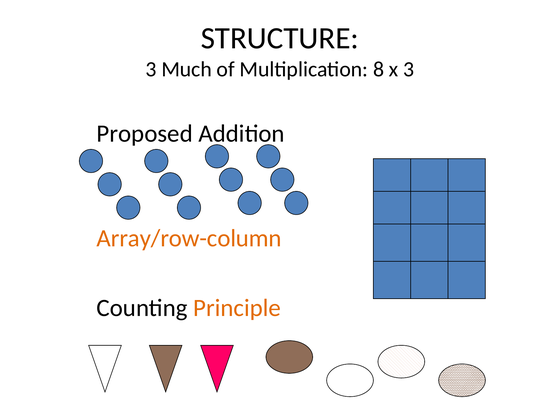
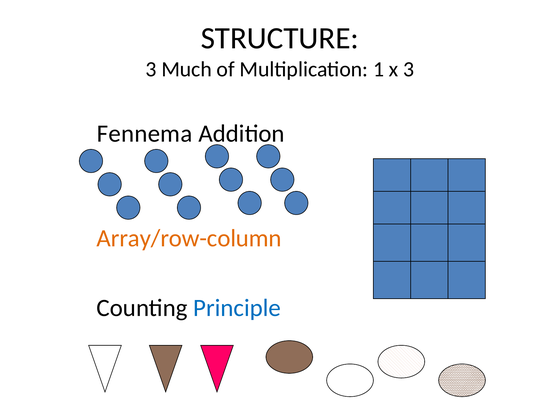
8: 8 -> 1
Proposed: Proposed -> Fennema
Principle colour: orange -> blue
